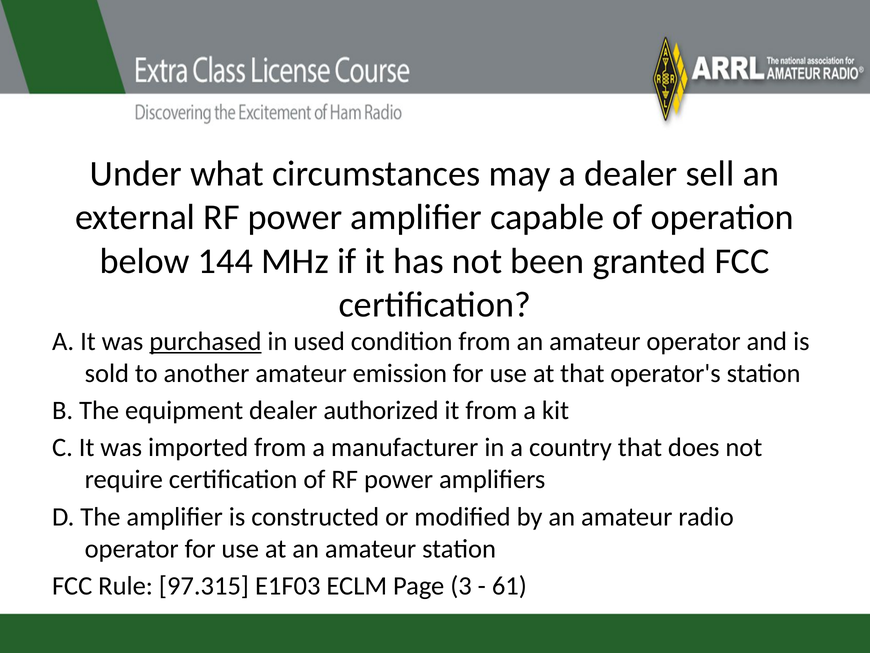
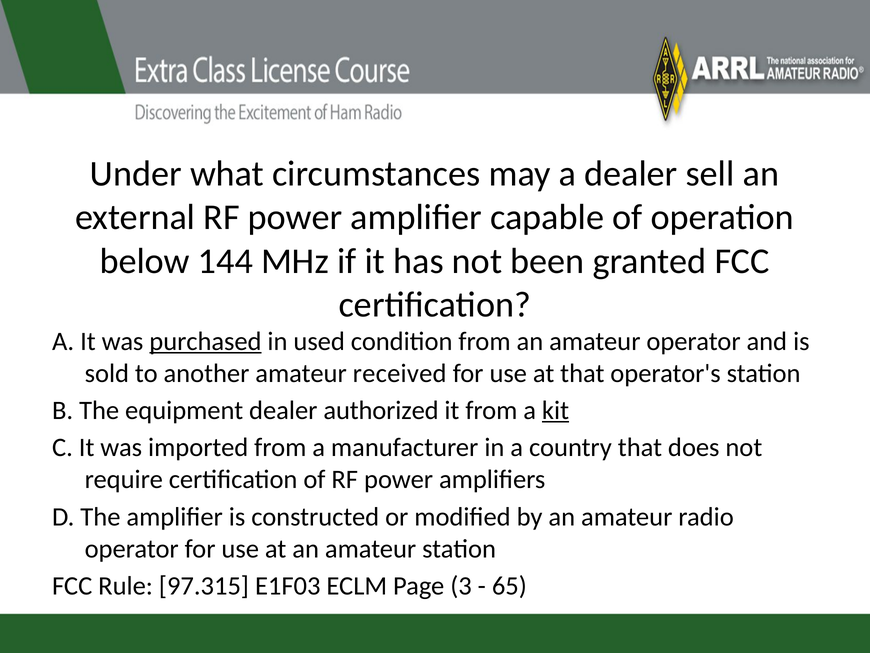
emission: emission -> received
kit underline: none -> present
61: 61 -> 65
